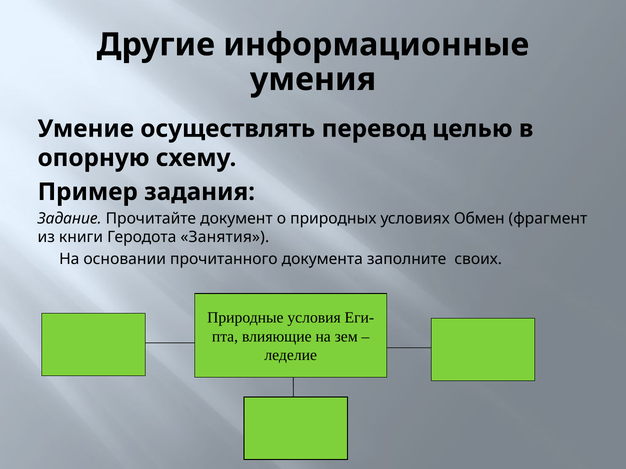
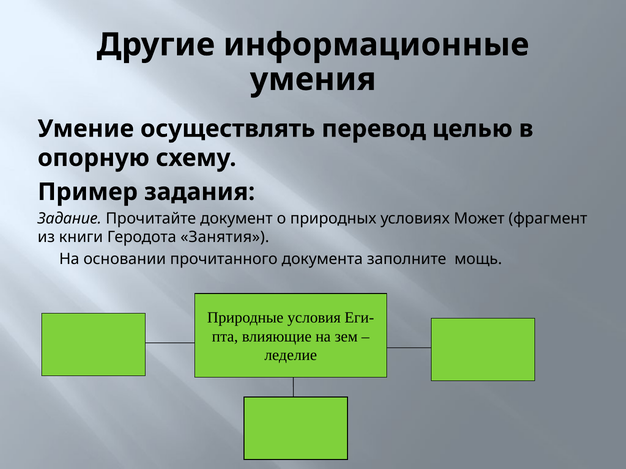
Обмен: Обмен -> Может
своих: своих -> мощь
